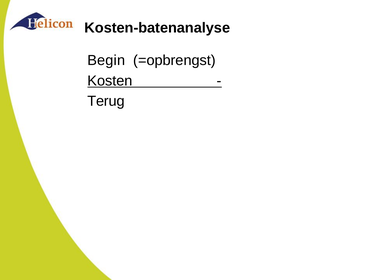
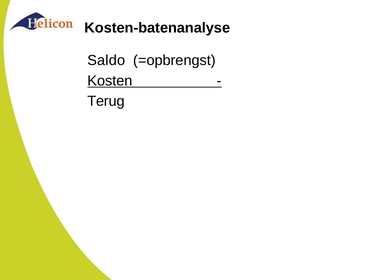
Begin: Begin -> Saldo
